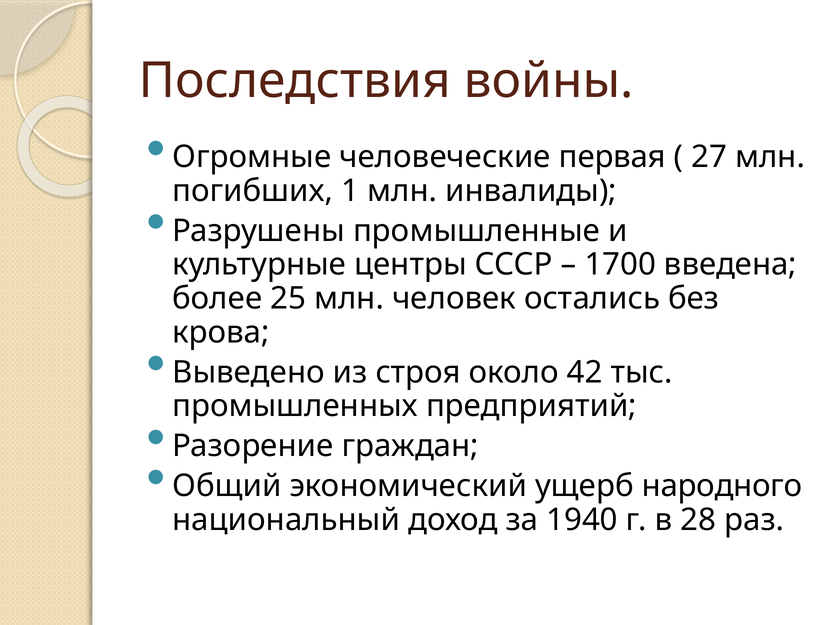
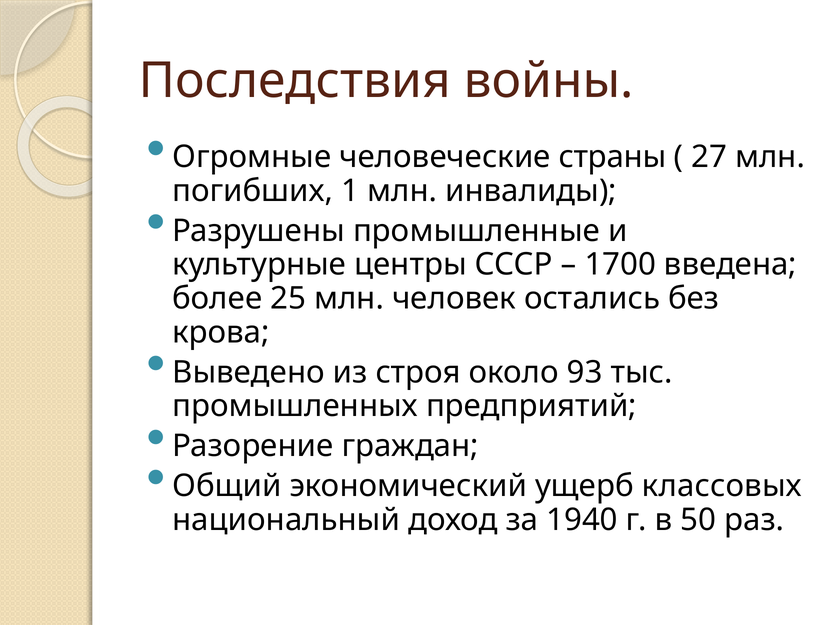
первая: первая -> страны
42: 42 -> 93
народного: народного -> классовых
28: 28 -> 50
